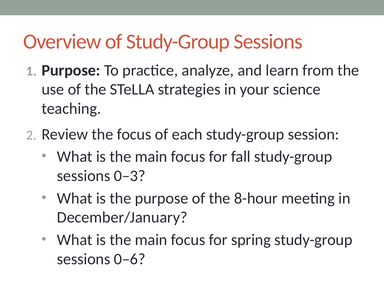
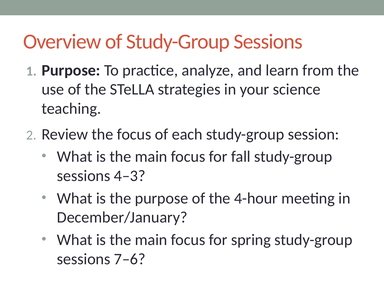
0–3: 0–3 -> 4–3
8-hour: 8-hour -> 4-hour
0–6: 0–6 -> 7–6
